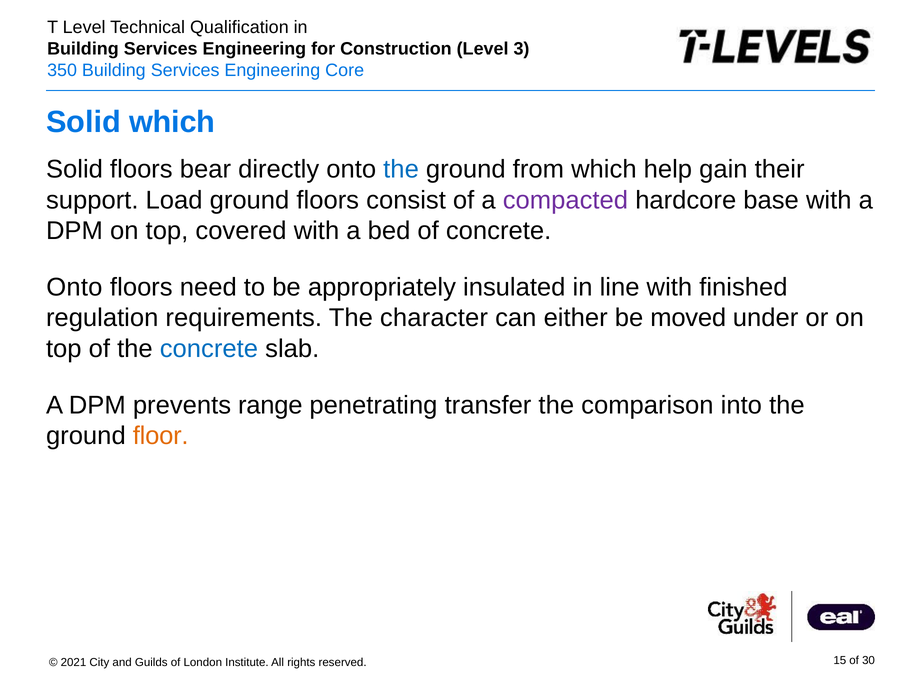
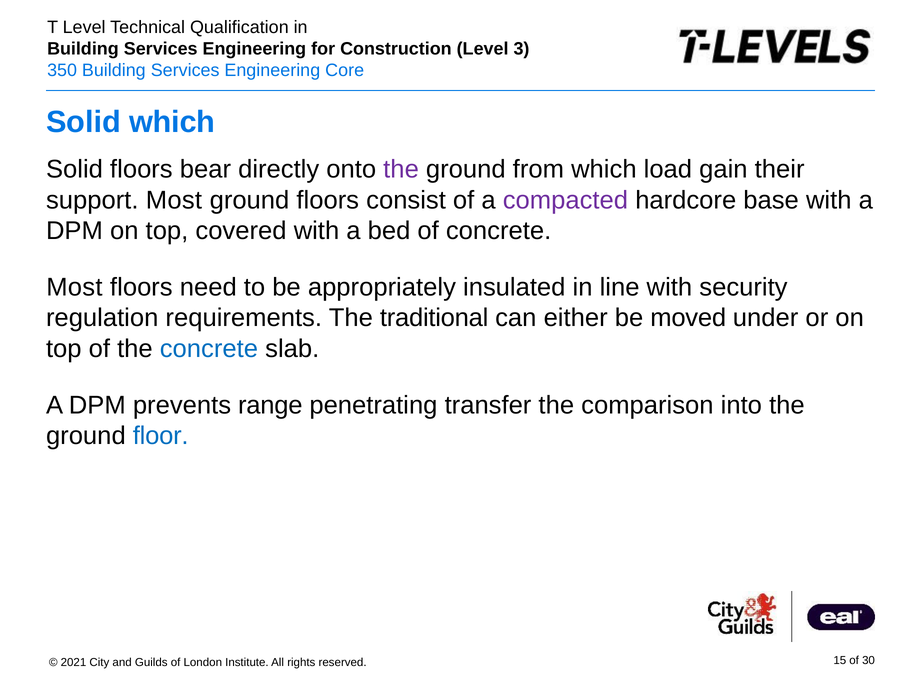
the at (401, 169) colour: blue -> purple
help: help -> load
support Load: Load -> Most
Onto at (74, 287): Onto -> Most
finished: finished -> security
character: character -> traditional
floor colour: orange -> blue
